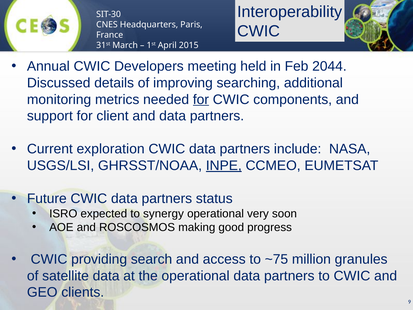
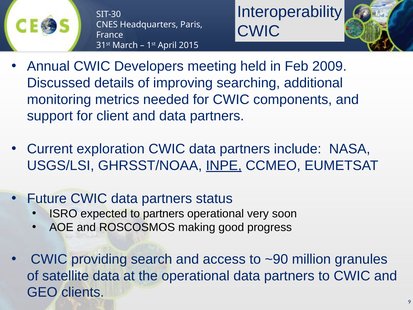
2044: 2044 -> 2009
for at (201, 99) underline: present -> none
to synergy: synergy -> partners
~75: ~75 -> ~90
